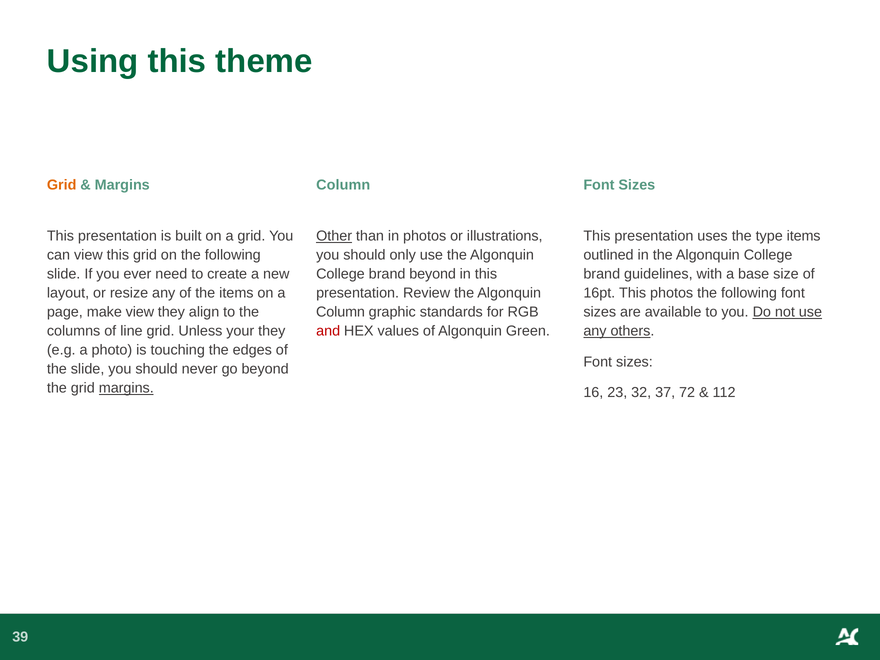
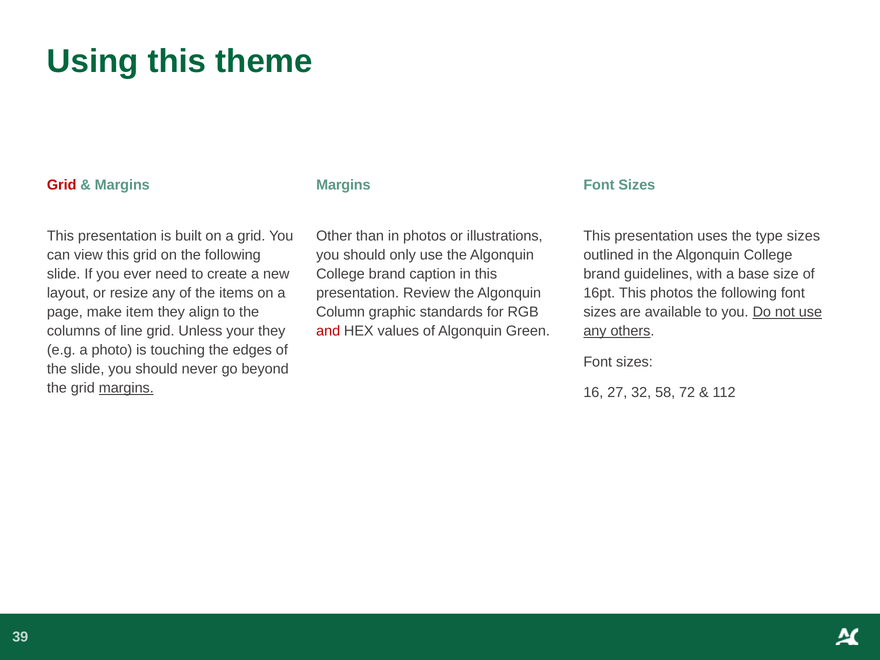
Grid at (62, 185) colour: orange -> red
Column at (343, 185): Column -> Margins
Other underline: present -> none
type items: items -> sizes
brand beyond: beyond -> caption
make view: view -> item
23: 23 -> 27
37: 37 -> 58
